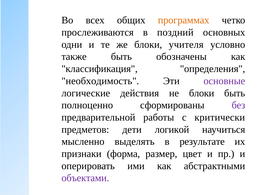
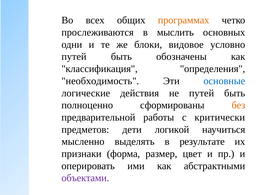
поздний: поздний -> мыслить
учителя: учителя -> видовое
также at (74, 57): также -> путей
основные colour: purple -> blue
не блоки: блоки -> путей
без colour: purple -> orange
